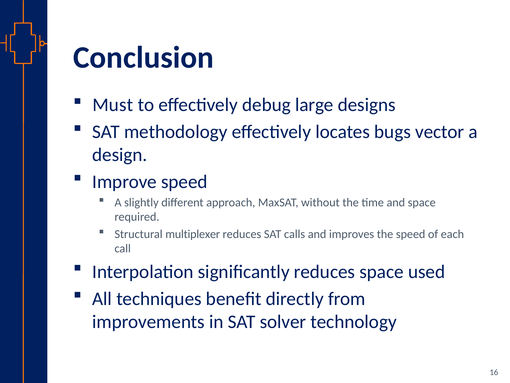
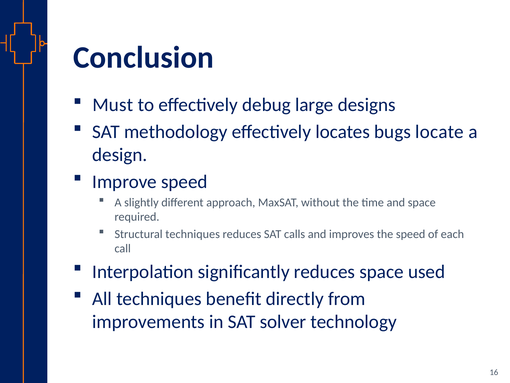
vector: vector -> locate
Structural multiplexer: multiplexer -> techniques
